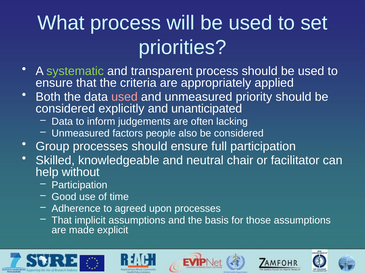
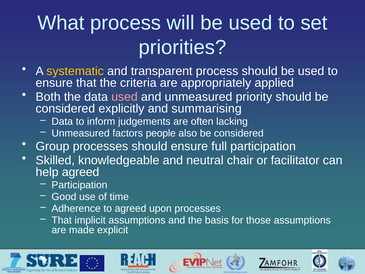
systematic colour: light green -> yellow
unanticipated: unanticipated -> summarising
help without: without -> agreed
